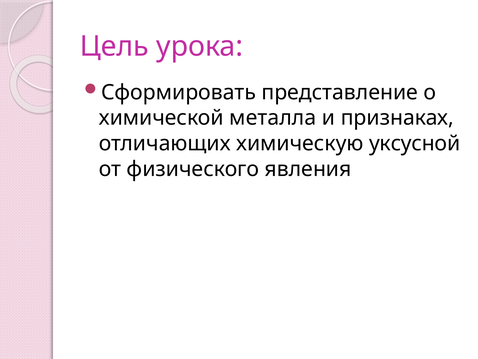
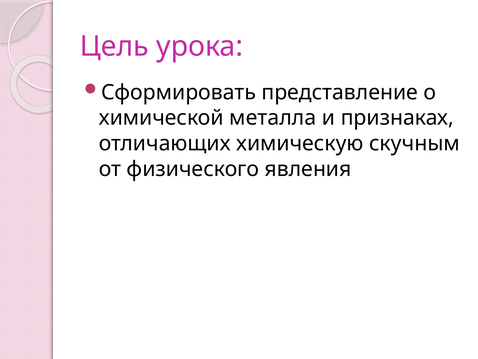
уксусной: уксусной -> скучным
